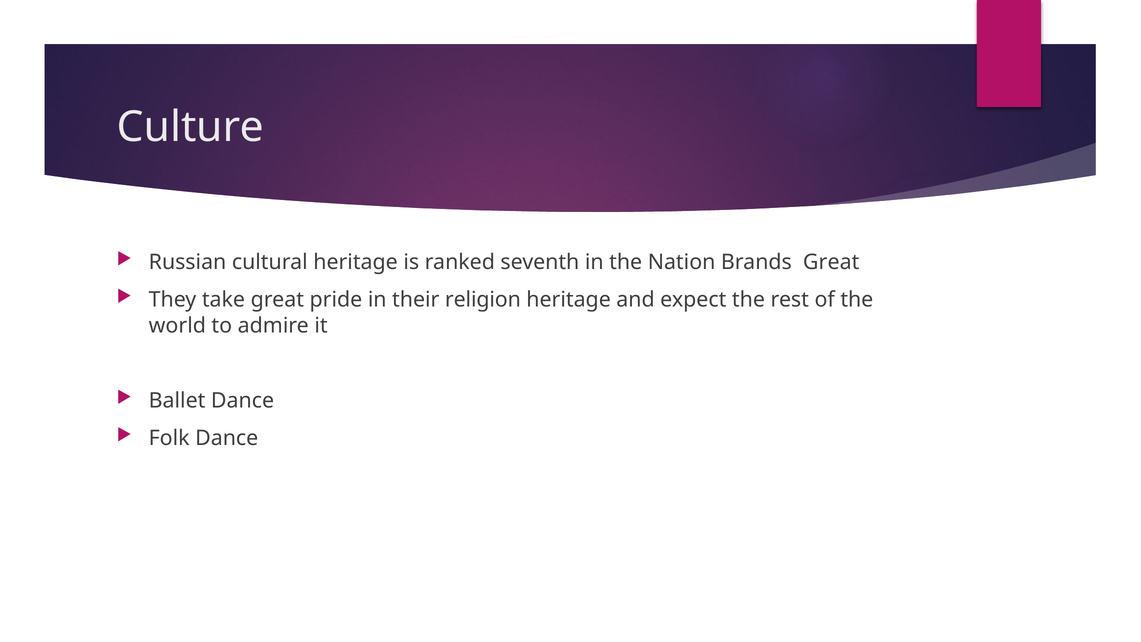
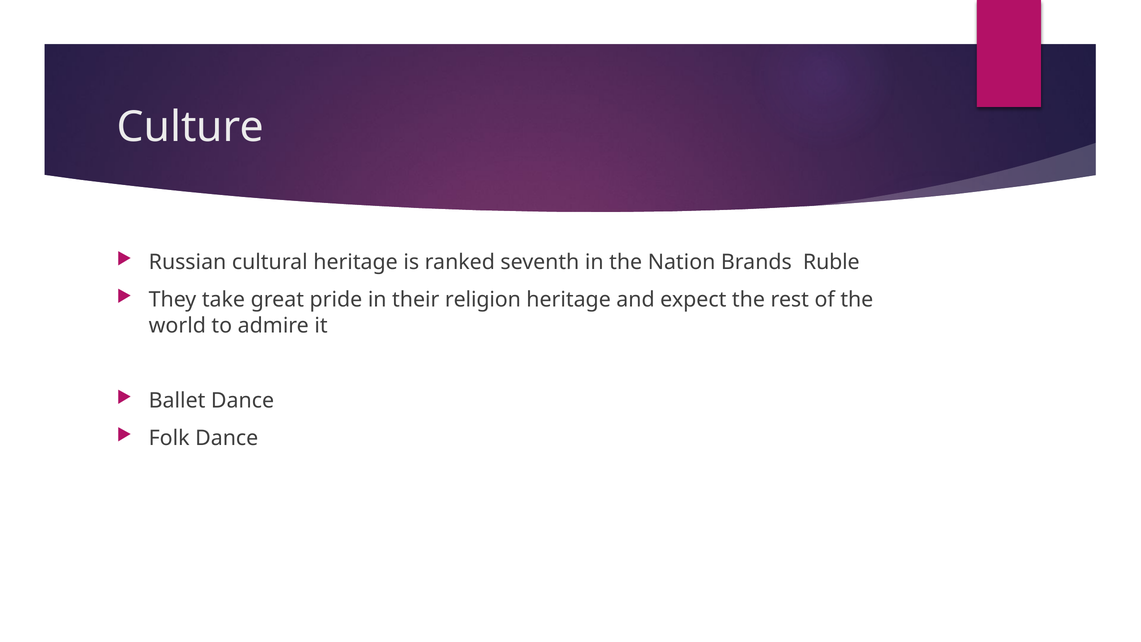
Brands Great: Great -> Ruble
